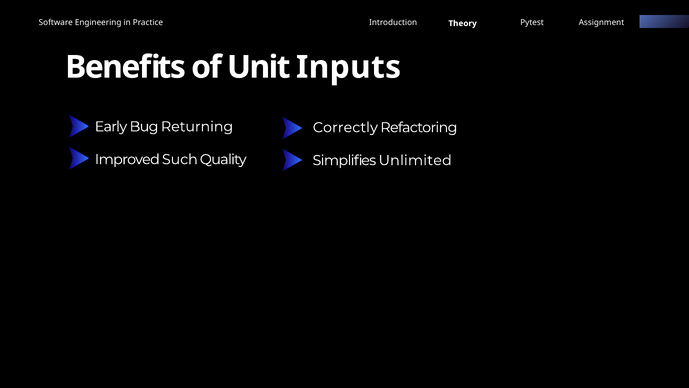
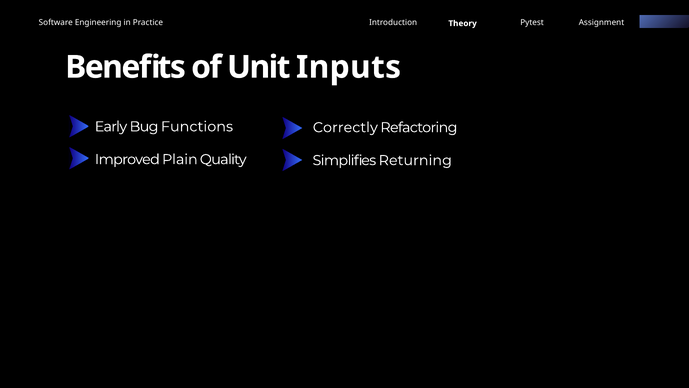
Returning: Returning -> Functions
Such: Such -> Plain
Unlimited: Unlimited -> Returning
